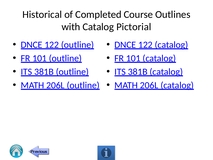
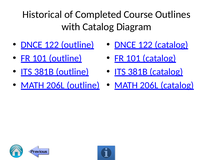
Pictorial: Pictorial -> Diagram
